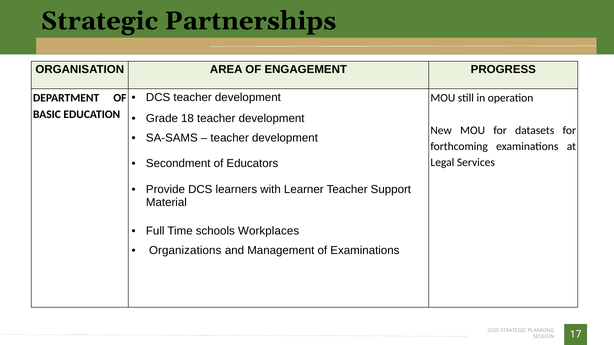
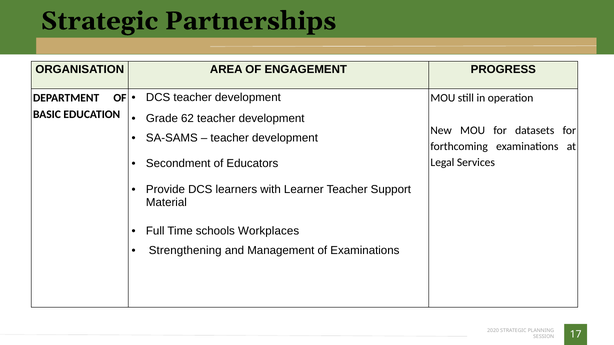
18: 18 -> 62
Organizations: Organizations -> Strengthening
